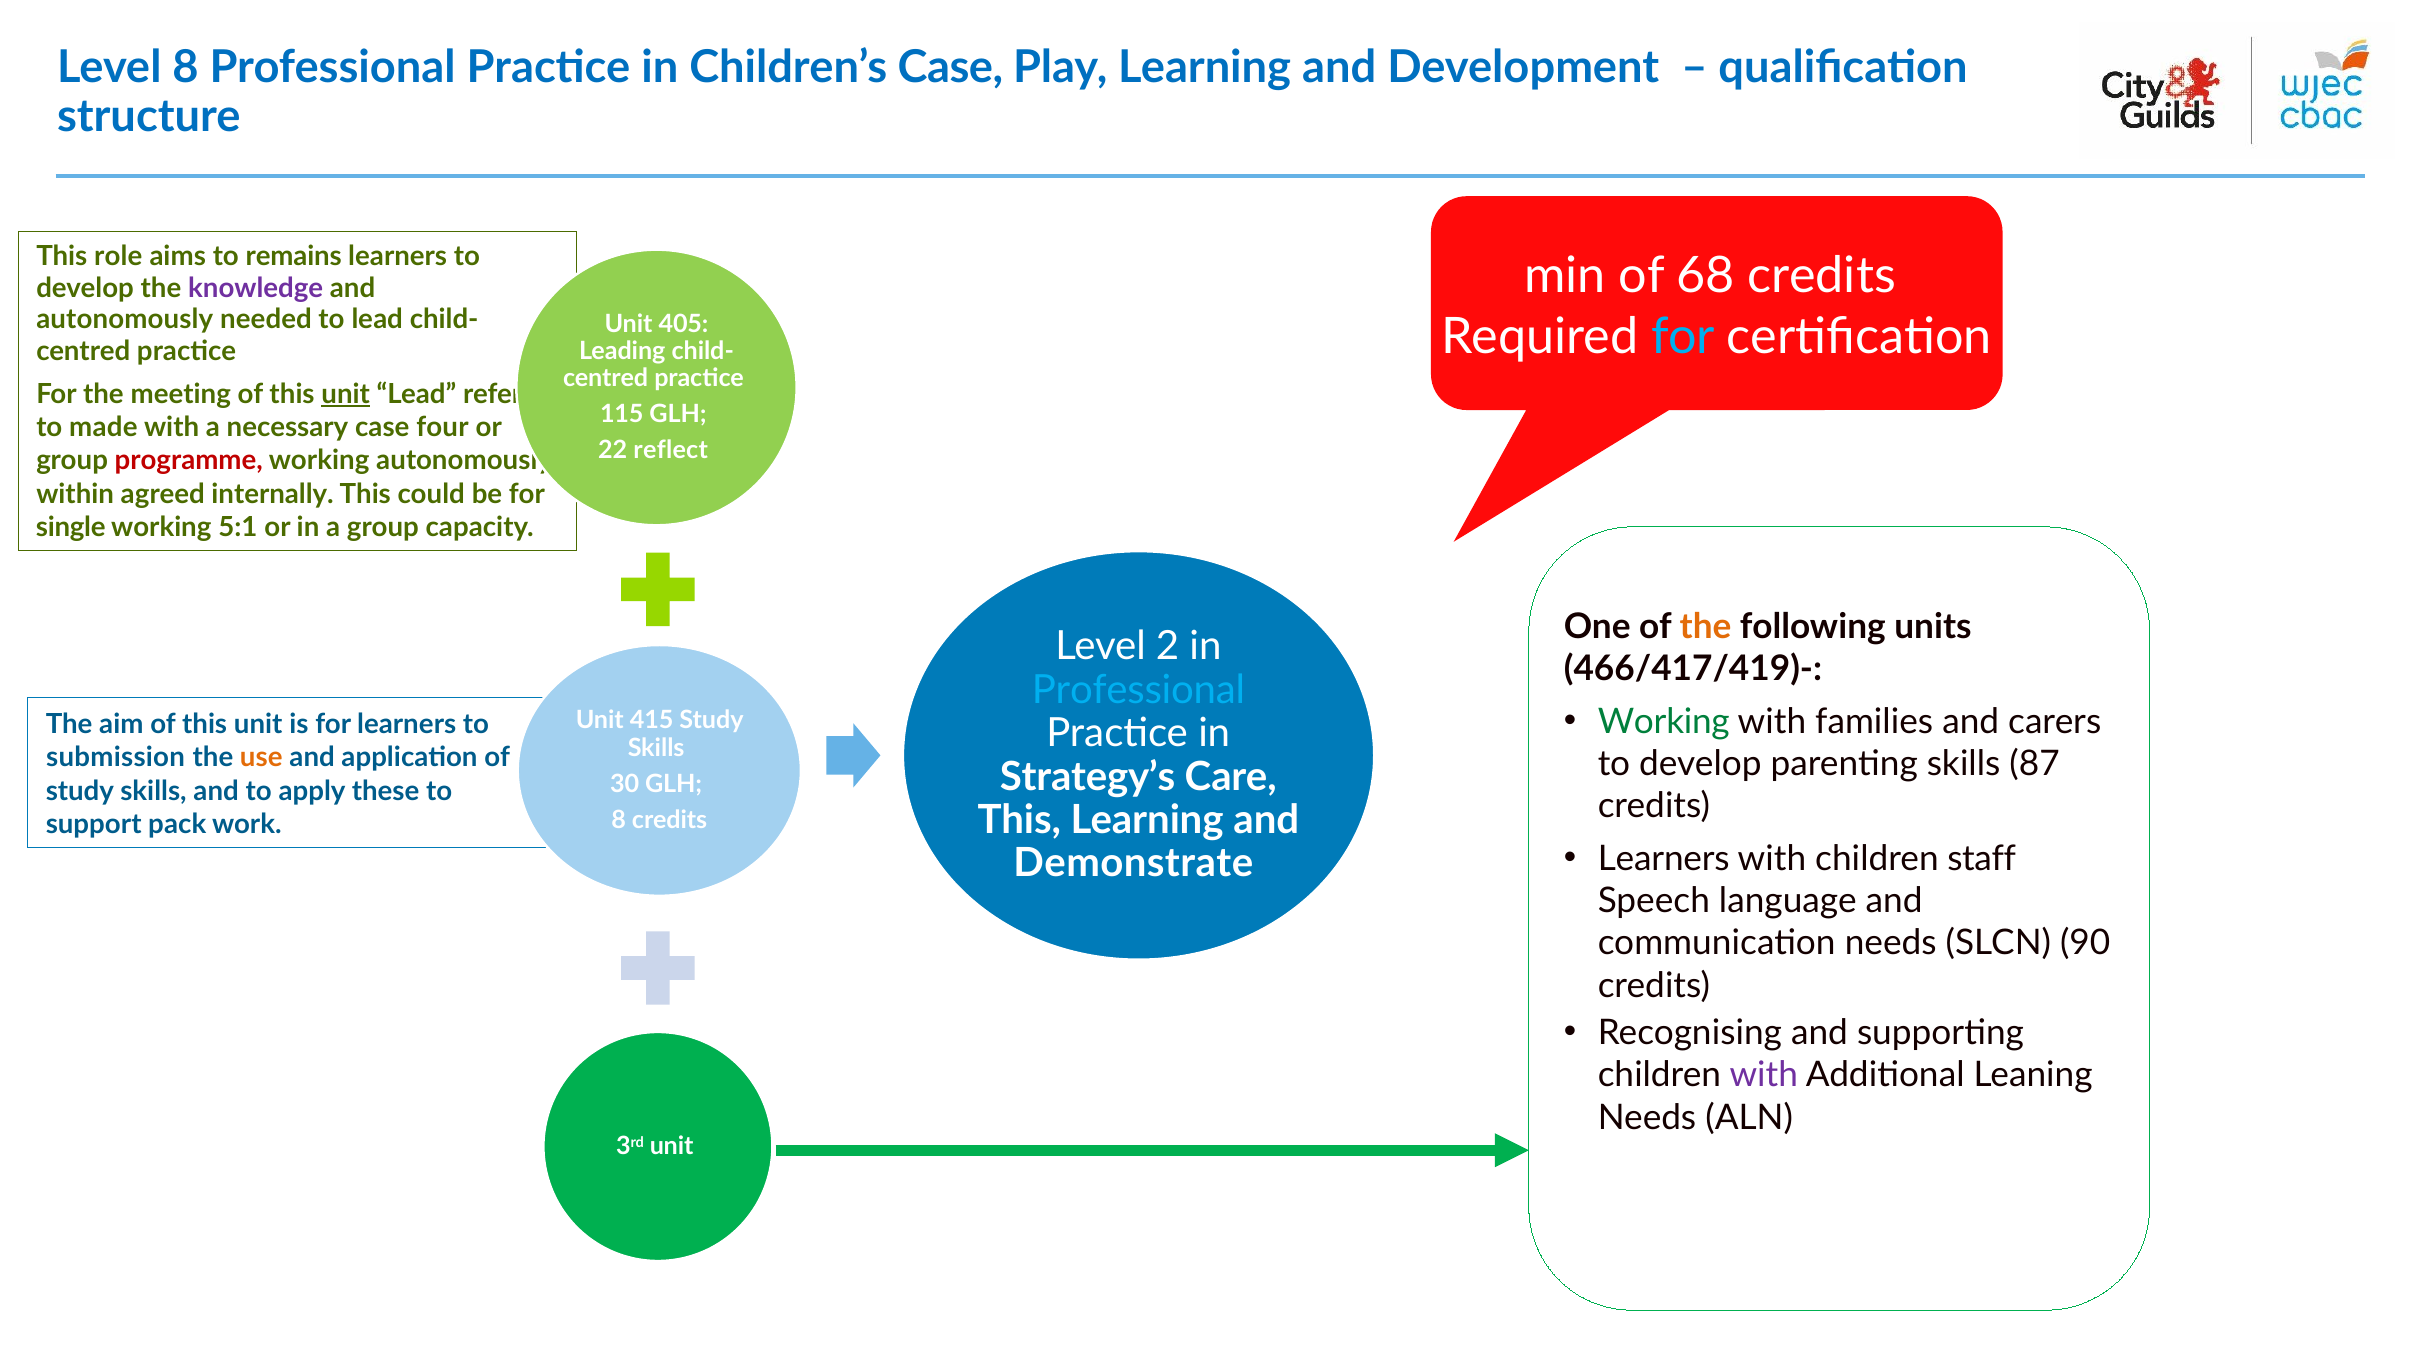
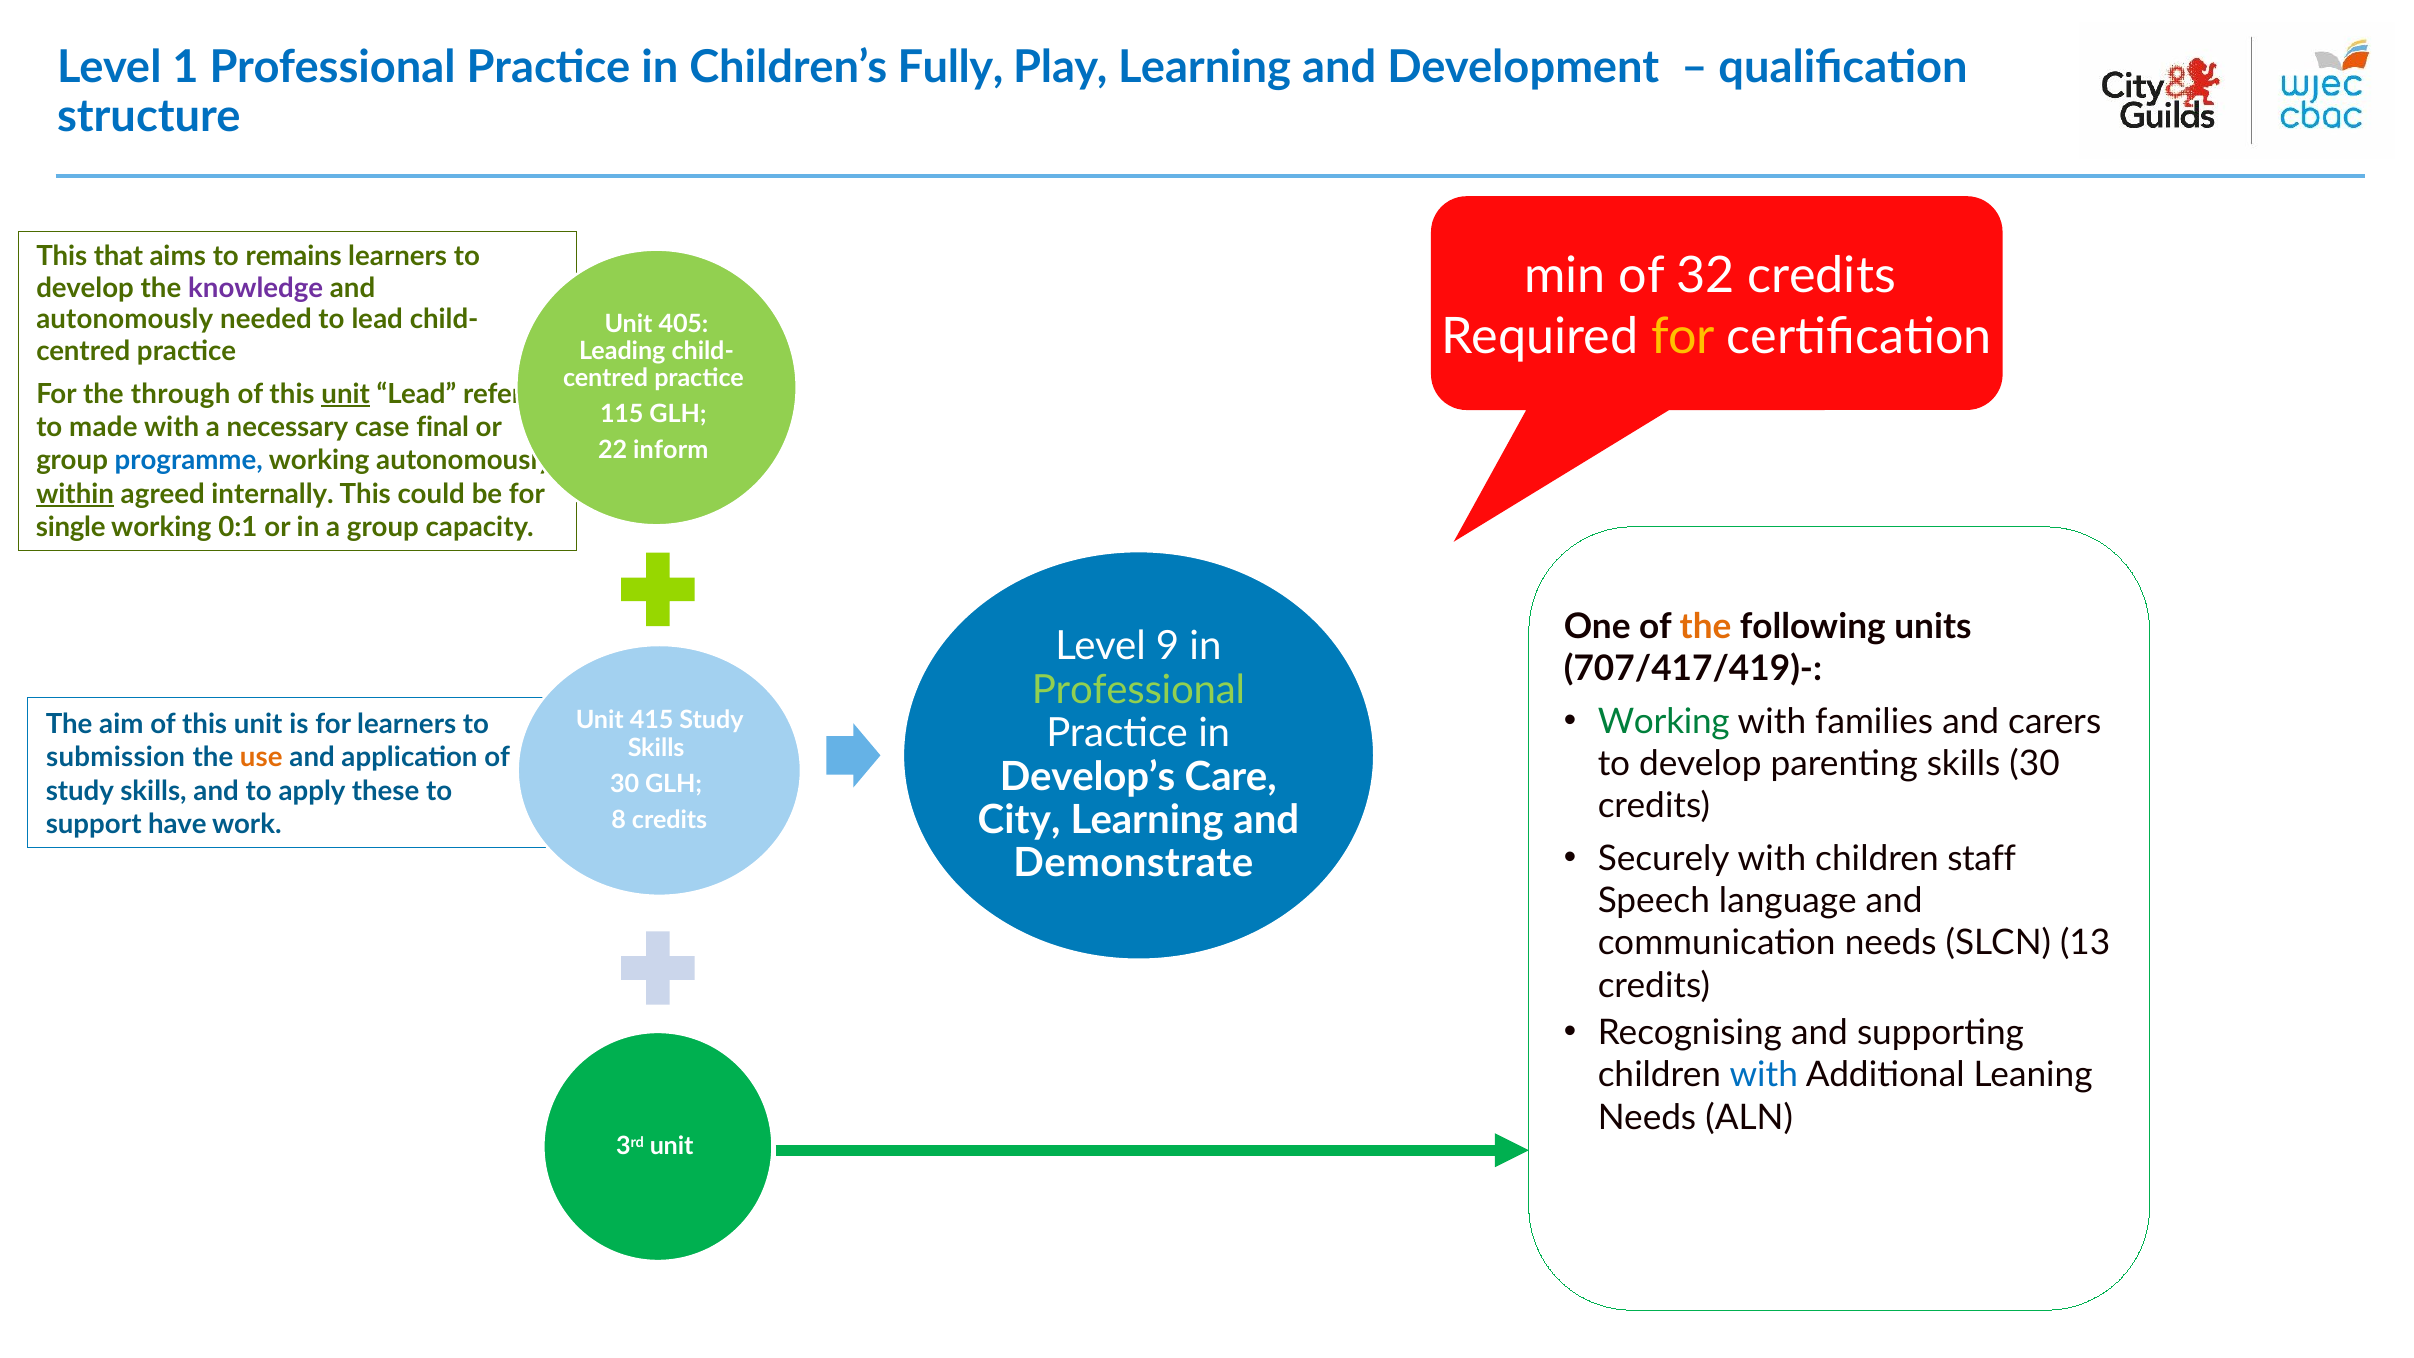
Level 8: 8 -> 1
Children’s Case: Case -> Fully
role: role -> that
68: 68 -> 32
for at (1683, 337) colour: light blue -> yellow
meeting: meeting -> through
four: four -> final
reflect: reflect -> inform
programme colour: red -> blue
within underline: none -> present
5:1: 5:1 -> 0:1
2: 2 -> 9
466/417/419)-: 466/417/419)- -> 707/417/419)-
Professional at (1138, 690) colour: light blue -> light green
parenting skills 87: 87 -> 30
Strategy’s: Strategy’s -> Develop’s
This at (1019, 820): This -> City
pack: pack -> have
Learners at (1664, 859): Learners -> Securely
90: 90 -> 13
with at (1764, 1075) colour: purple -> blue
